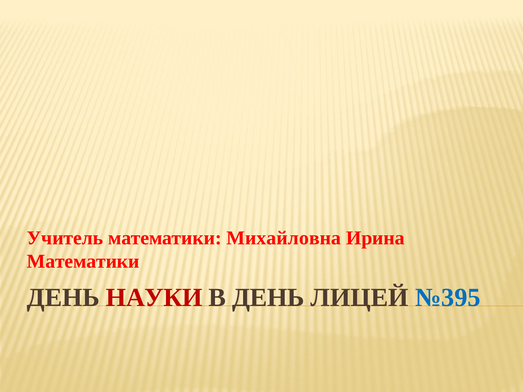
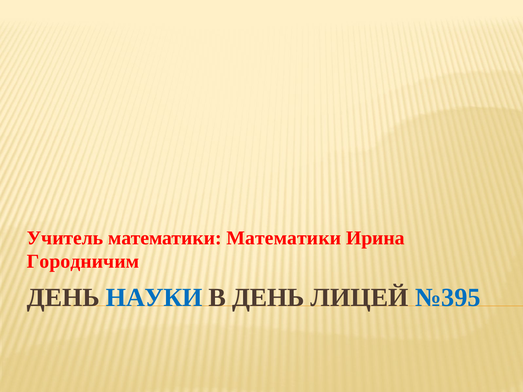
математики Михайловна: Михайловна -> Математики
Математики at (83, 262): Математики -> Городничим
НАУКИ colour: red -> blue
